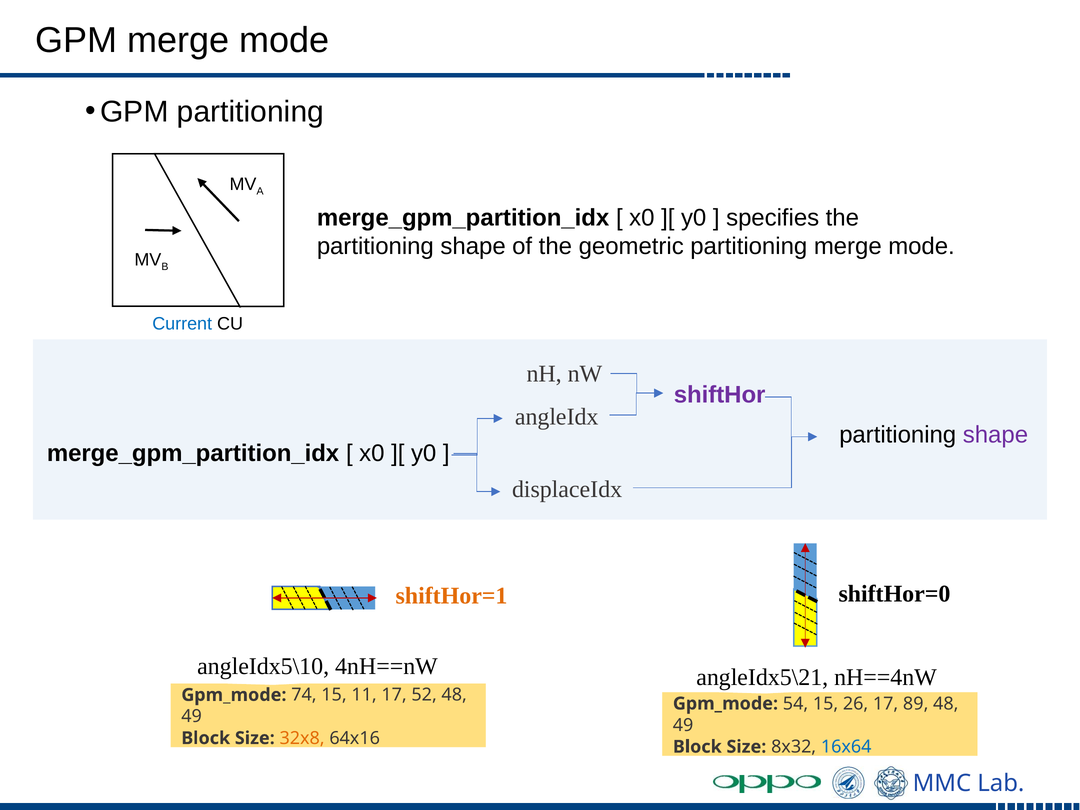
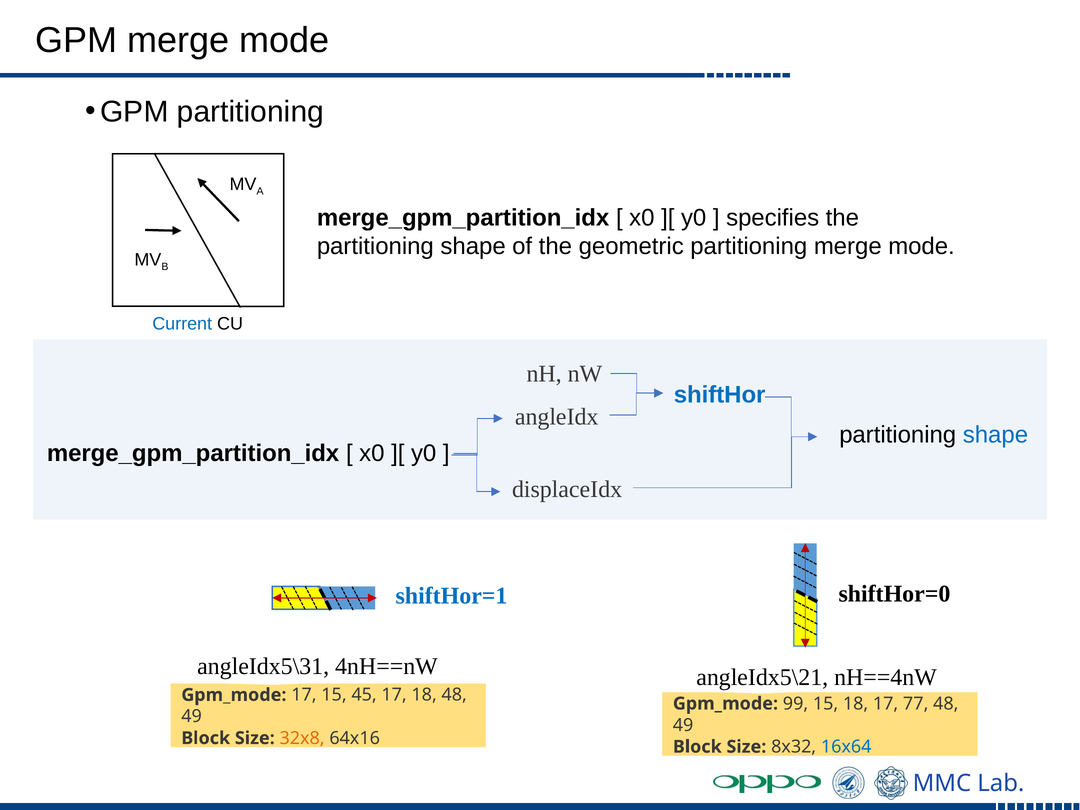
shiftHor colour: purple -> blue
shape at (995, 435) colour: purple -> blue
shiftHor=1 colour: orange -> blue
angleIdx5\10: angleIdx5\10 -> angleIdx5\31
Gpm_mode 74: 74 -> 17
11: 11 -> 45
17 52: 52 -> 18
54: 54 -> 99
15 26: 26 -> 18
89: 89 -> 77
